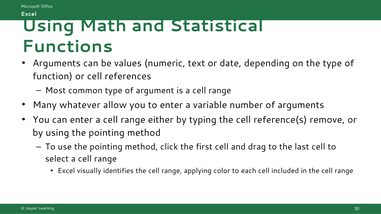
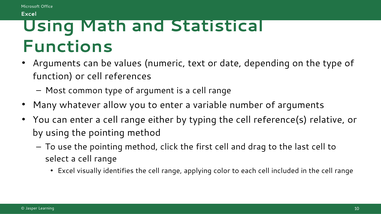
remove: remove -> relative
